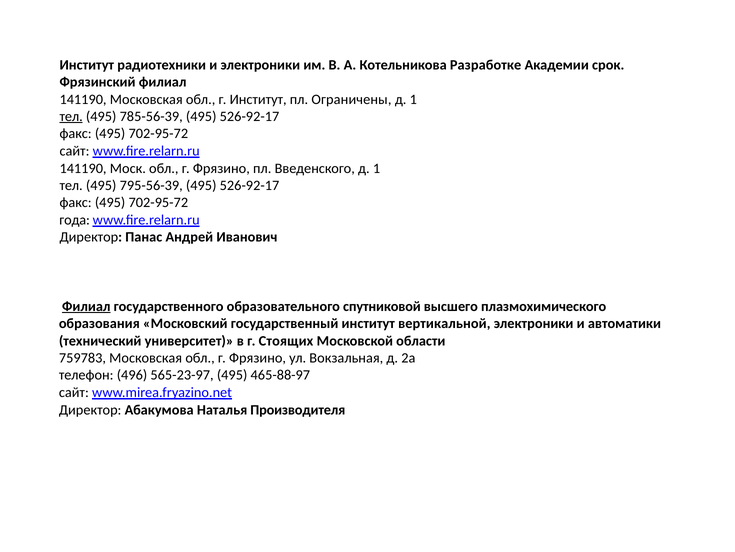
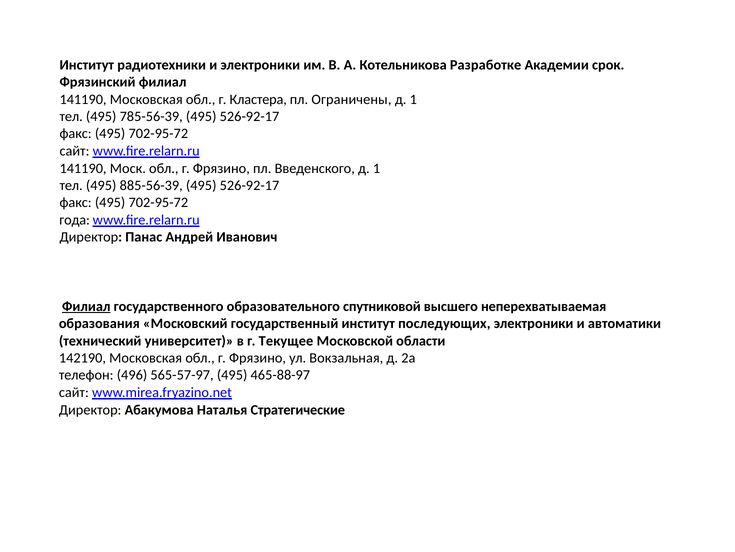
г Институт: Институт -> Кластера
тел at (71, 116) underline: present -> none
795-56-39: 795-56-39 -> 885-56-39
плазмохимического: плазмохимического -> неперехватываемая
вертикальной: вертикальной -> последующих
Стоящих: Стоящих -> Текущее
759783: 759783 -> 142190
565-23-97: 565-23-97 -> 565-57-97
Производителя: Производителя -> Стратегические
